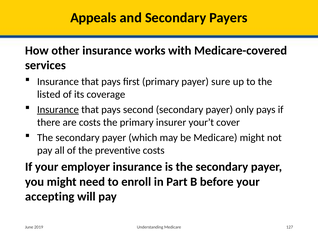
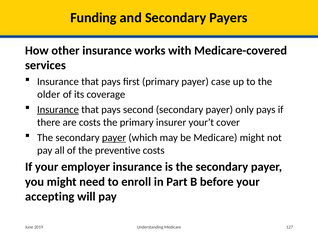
Appeals: Appeals -> Funding
sure: sure -> case
listed: listed -> older
payer at (114, 138) underline: none -> present
